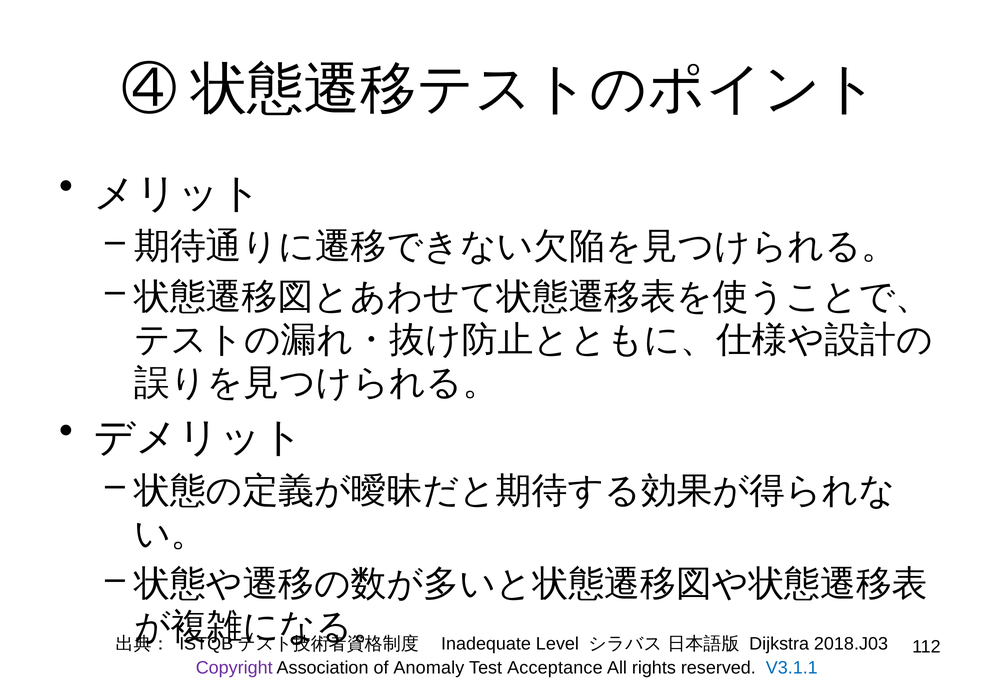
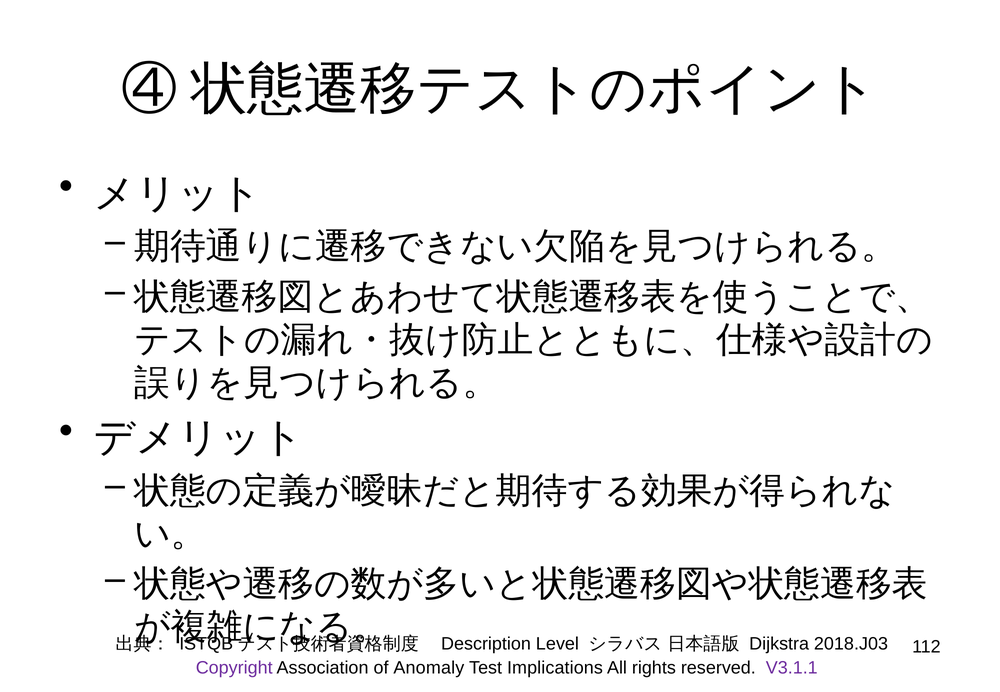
Inadequate: Inadequate -> Description
Acceptance: Acceptance -> Implications
V3.1.1 colour: blue -> purple
